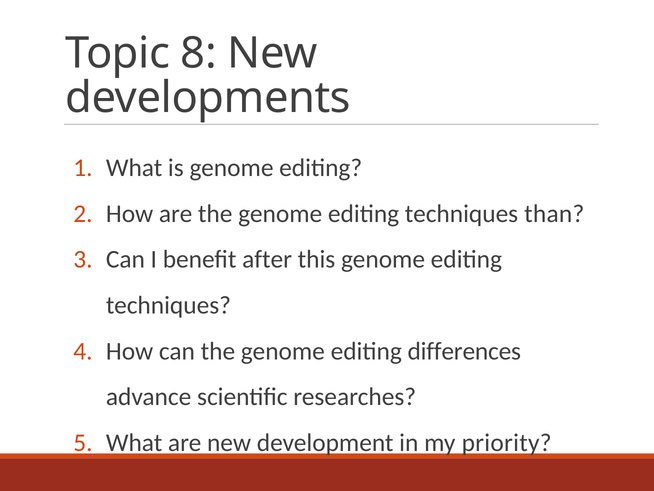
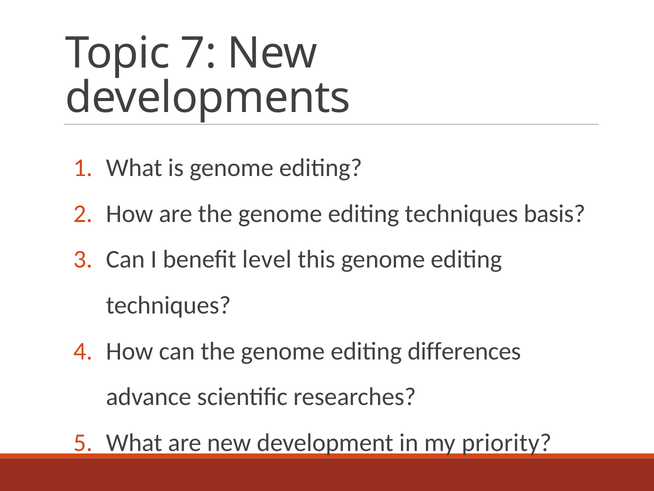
8: 8 -> 7
than: than -> basis
after: after -> level
